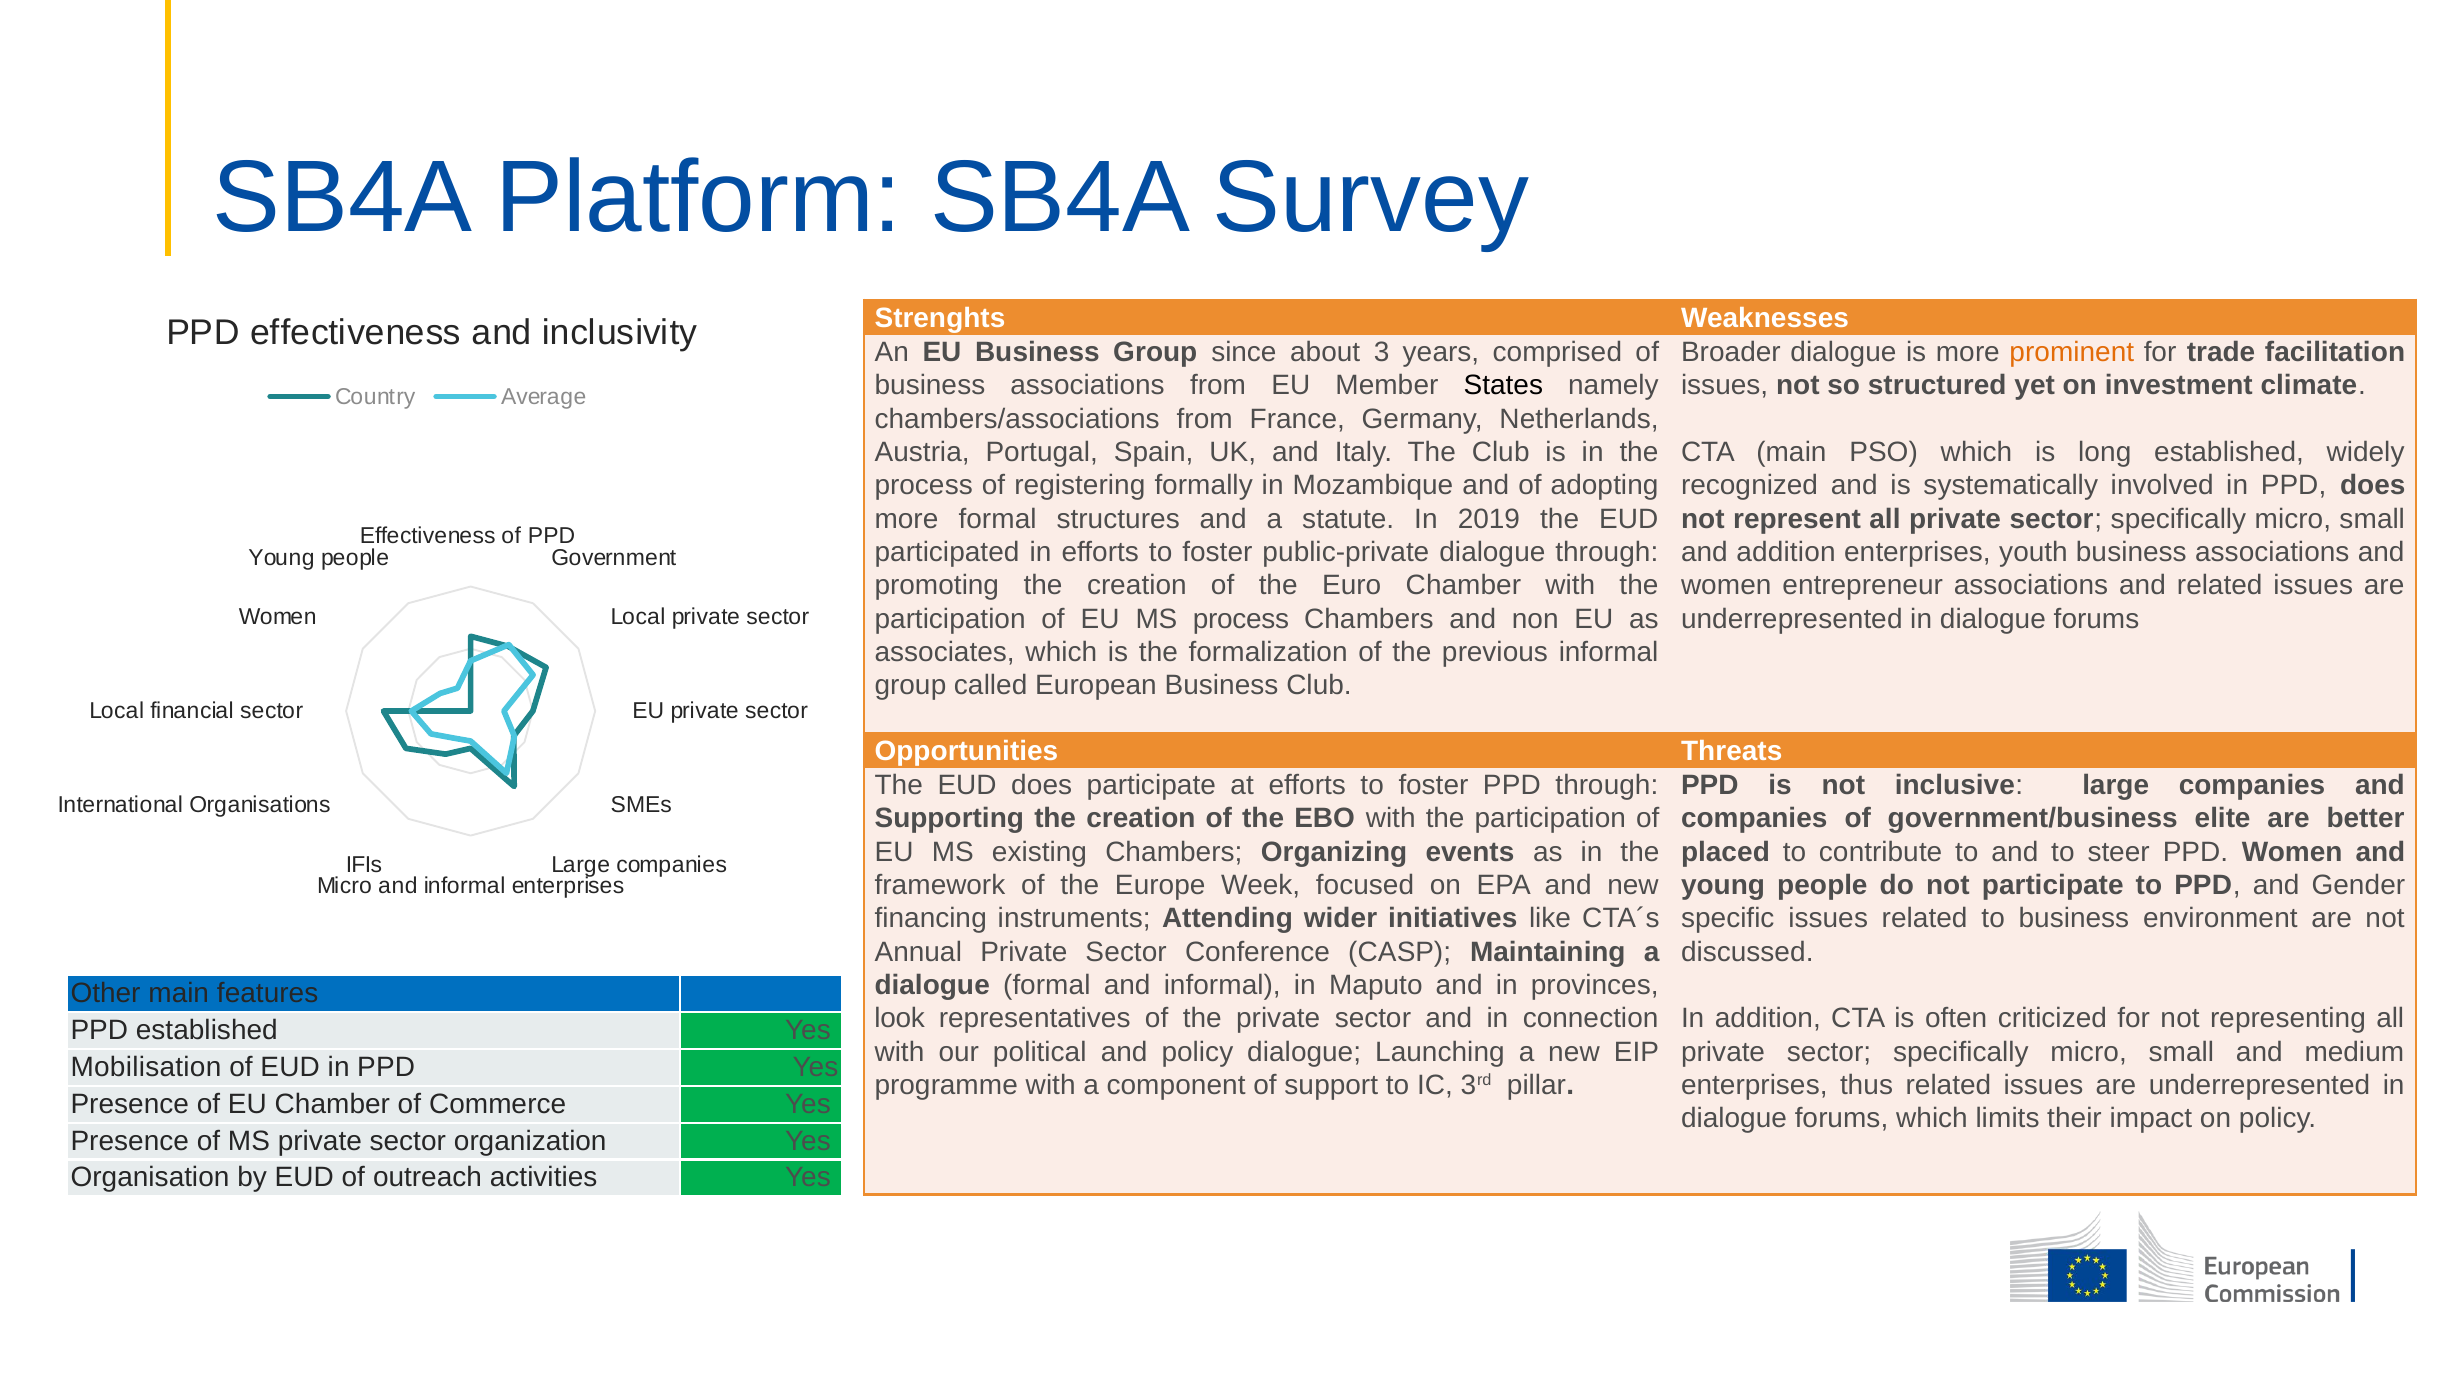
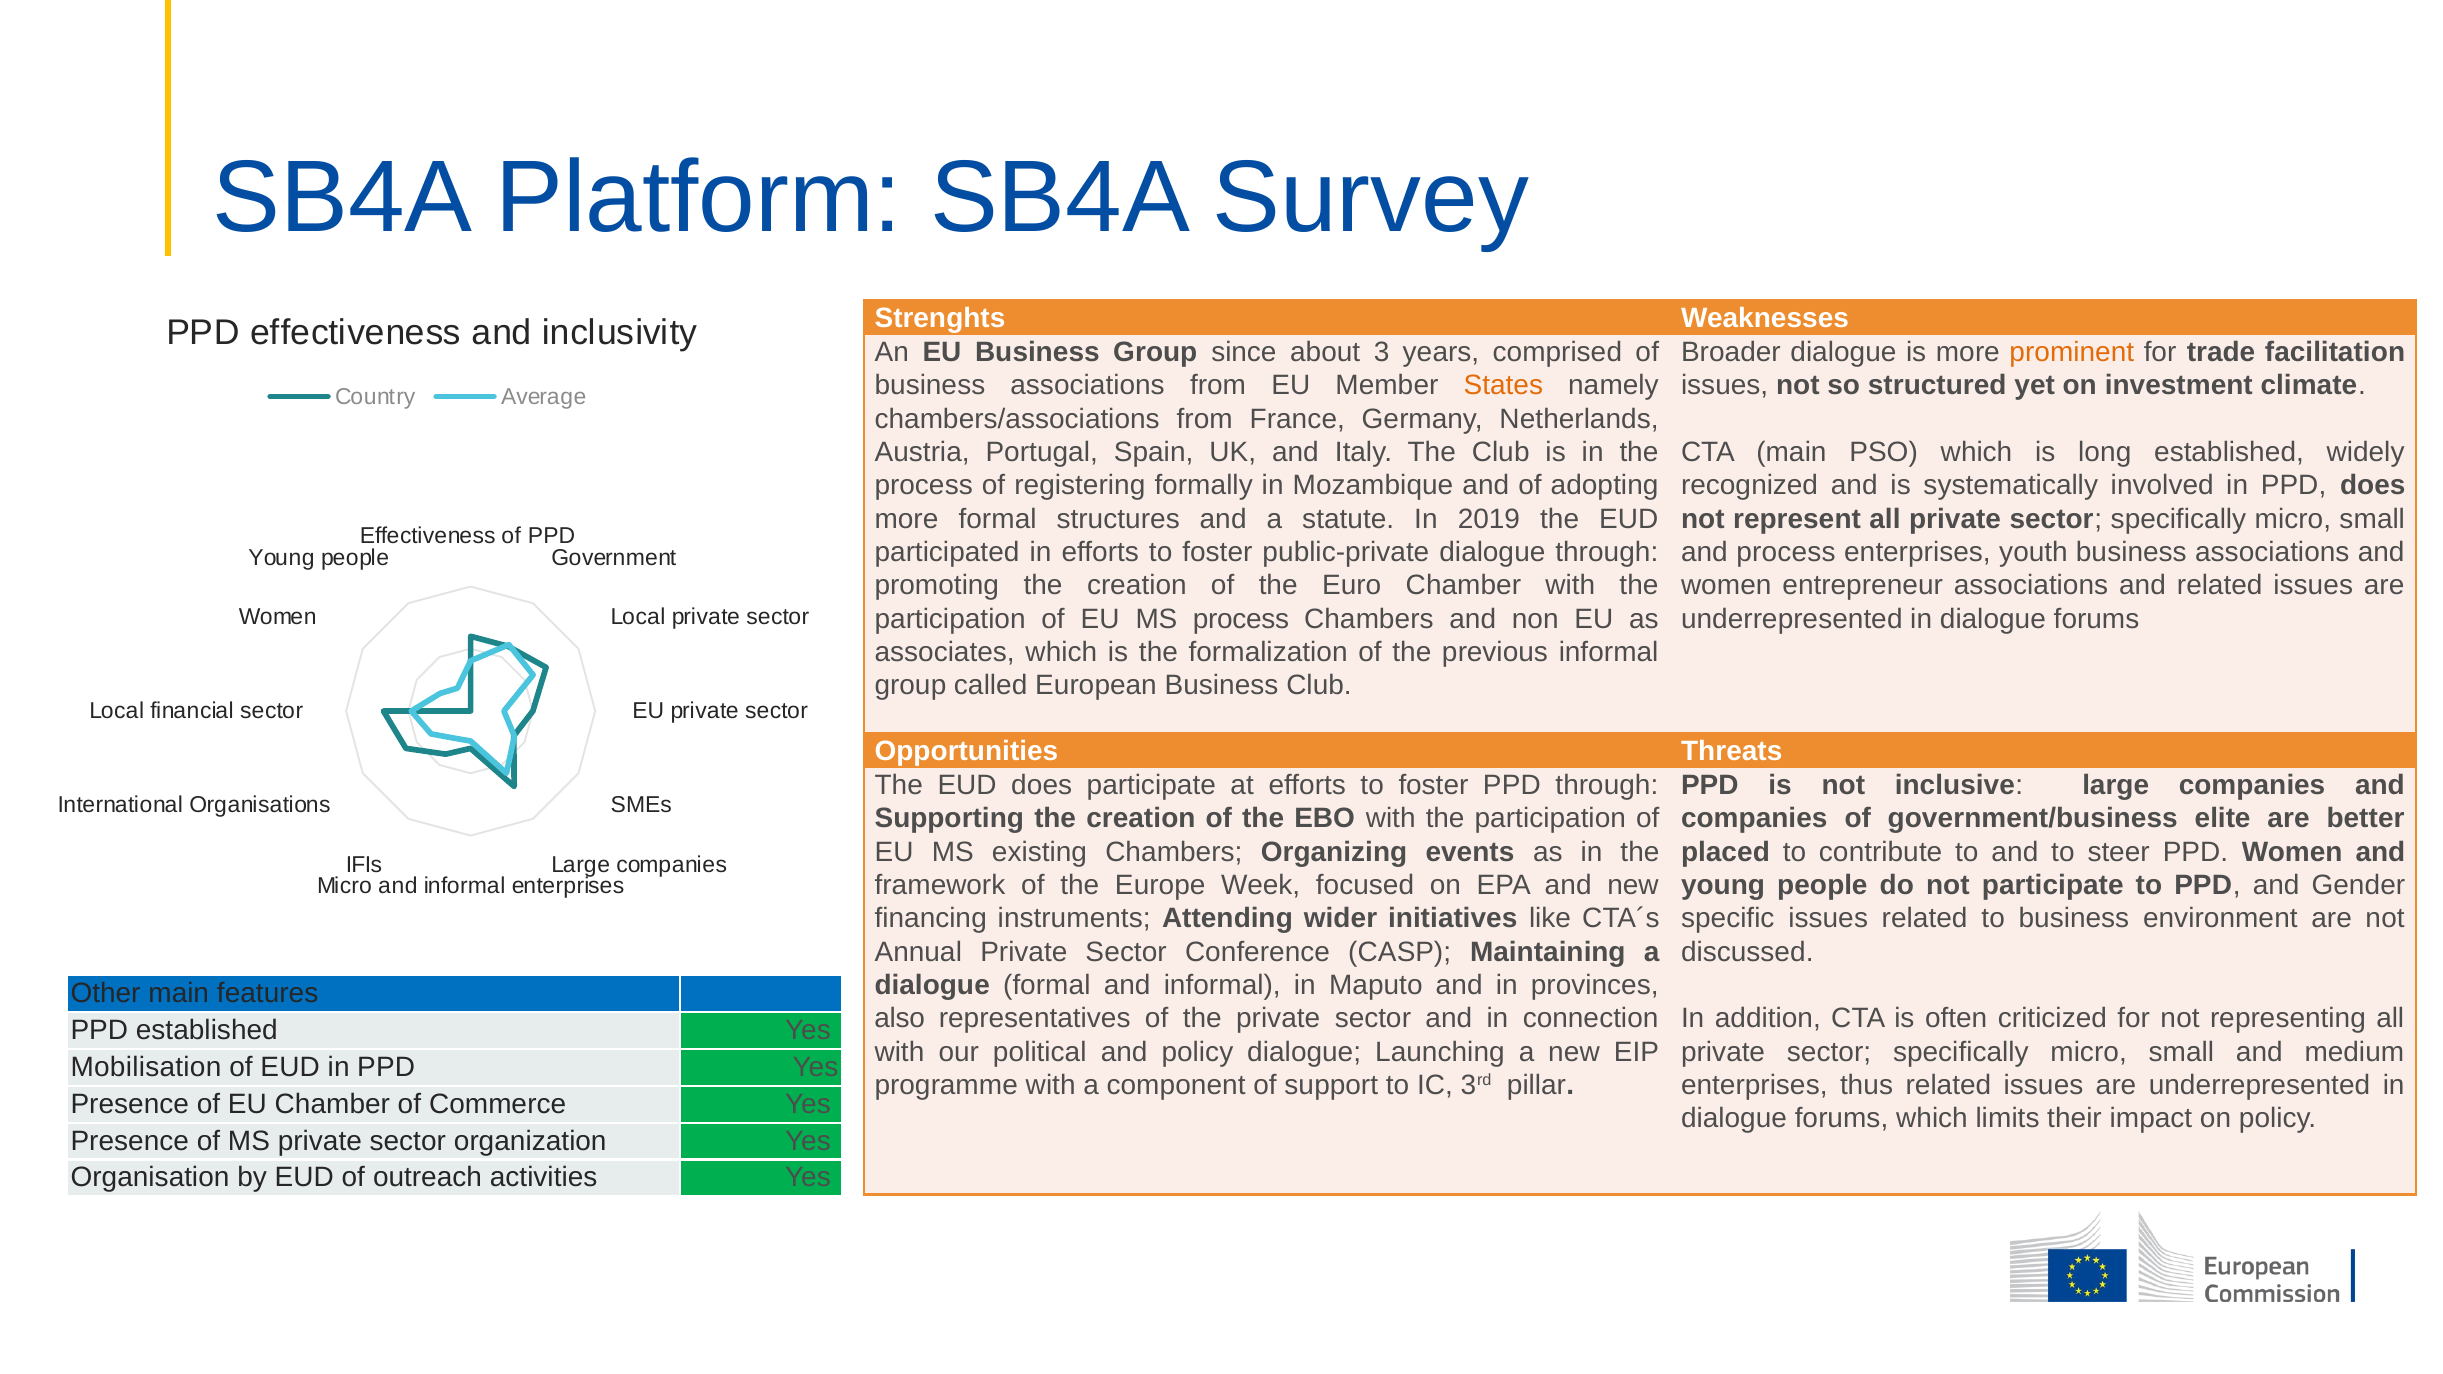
States colour: black -> orange
and addition: addition -> process
look: look -> also
